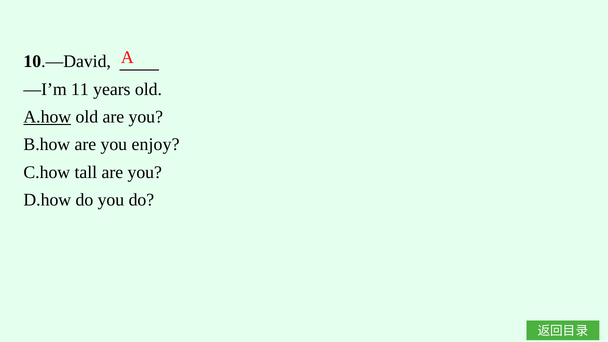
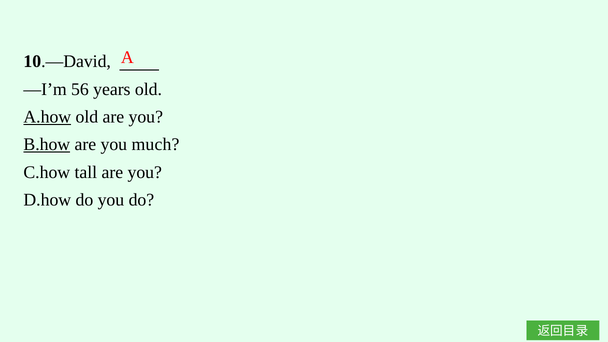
11: 11 -> 56
B.how underline: none -> present
enjoy: enjoy -> much
